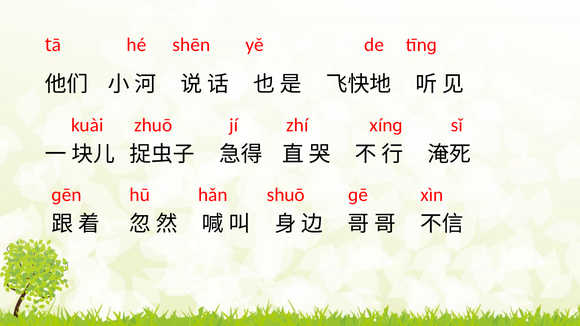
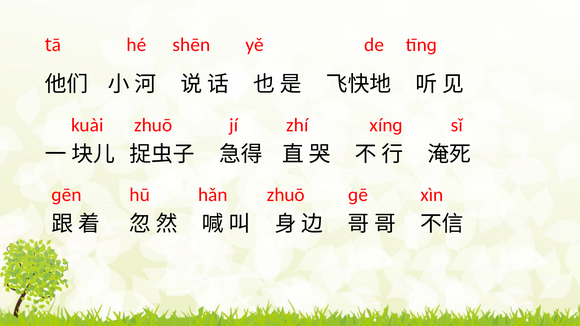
hǎn shuō: shuō -> zhuō
